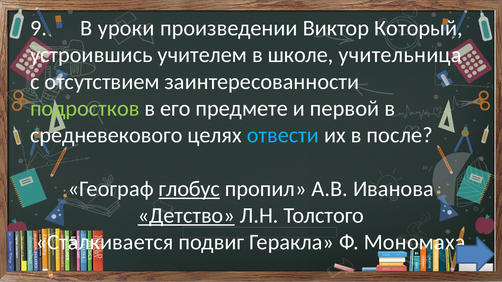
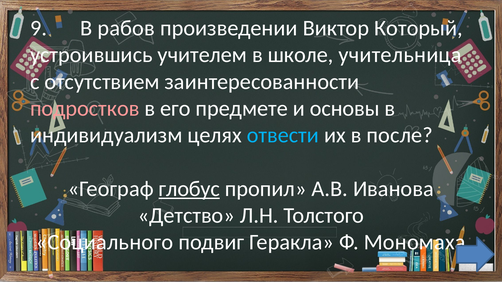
уроки: уроки -> рабов
подростков colour: light green -> pink
первой: первой -> основы
средневекового: средневекового -> индивидуализм
Детство underline: present -> none
Сталкивается: Сталкивается -> Социального
